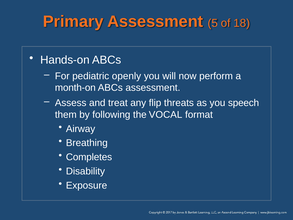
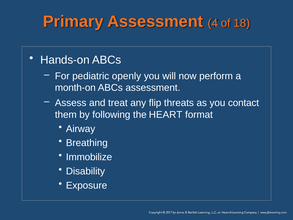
5: 5 -> 4
speech: speech -> contact
VOCAL: VOCAL -> HEART
Completes: Completes -> Immobilize
